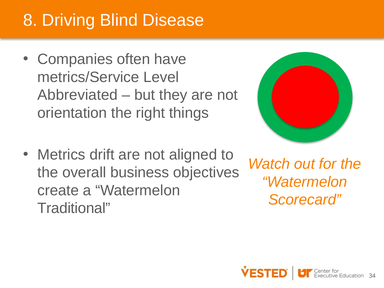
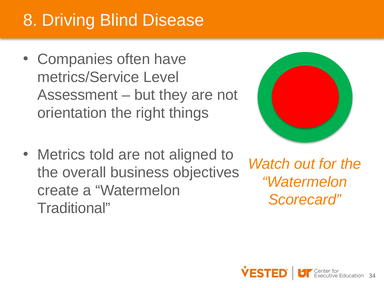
Abbreviated: Abbreviated -> Assessment
drift: drift -> told
